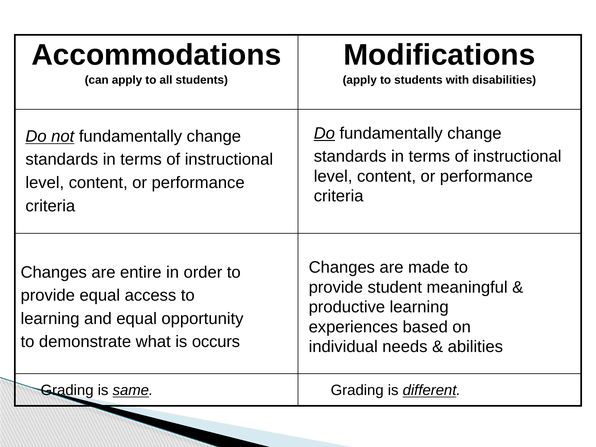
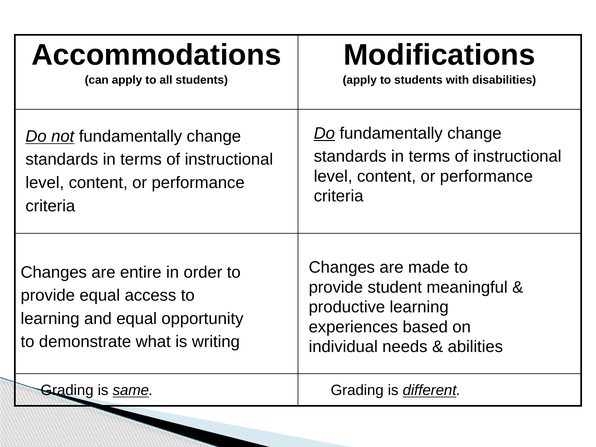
occurs: occurs -> writing
